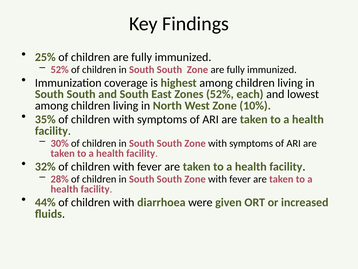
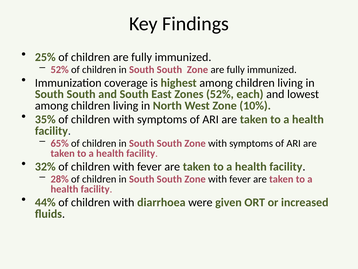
30%: 30% -> 65%
